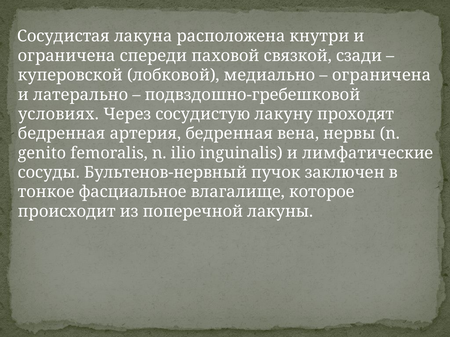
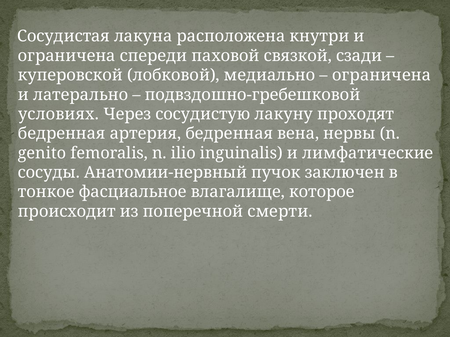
Бультенов-нервный: Бультенов-нервный -> Анатомии-нервный
лакуны: лакуны -> смерти
